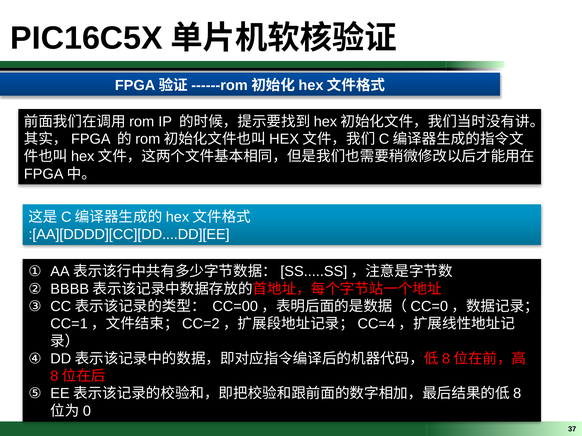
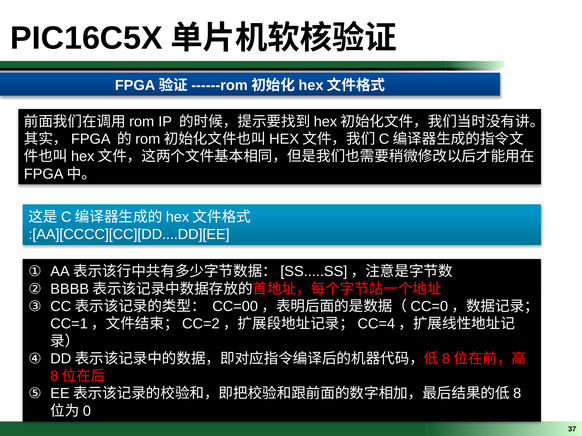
:[AA][DDDD][CC][DD....DD][EE: :[AA][DDDD][CC][DD....DD][EE -> :[AA][CCCC][CC][DD....DD][EE
